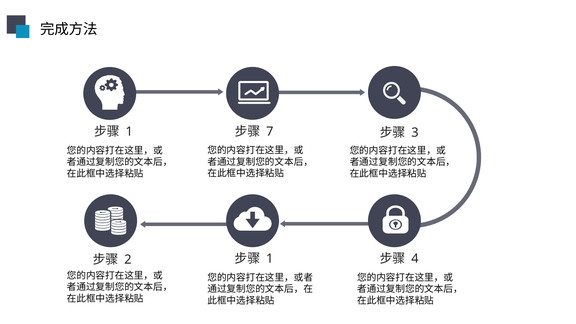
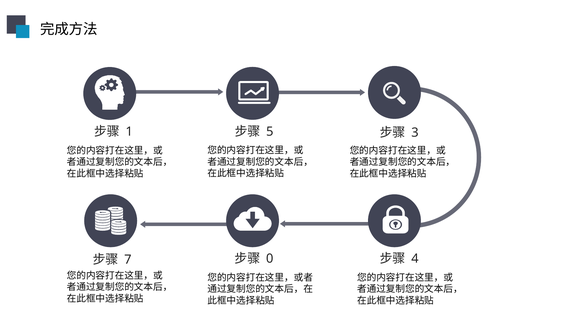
7: 7 -> 5
1 at (270, 259): 1 -> 0
2: 2 -> 7
